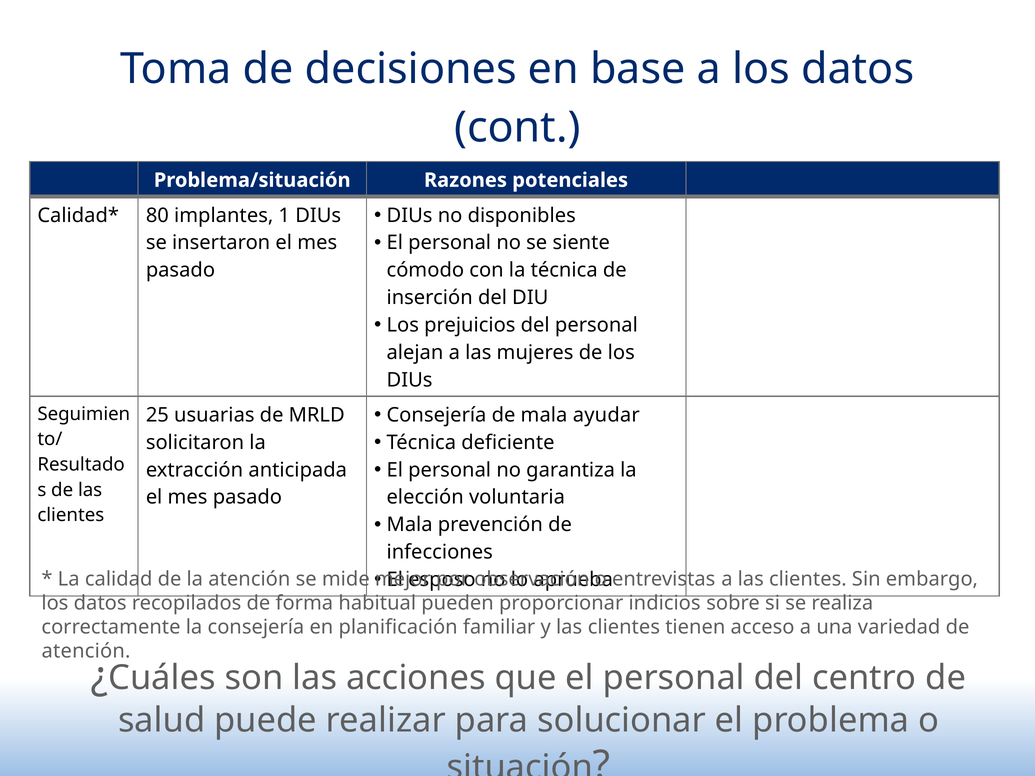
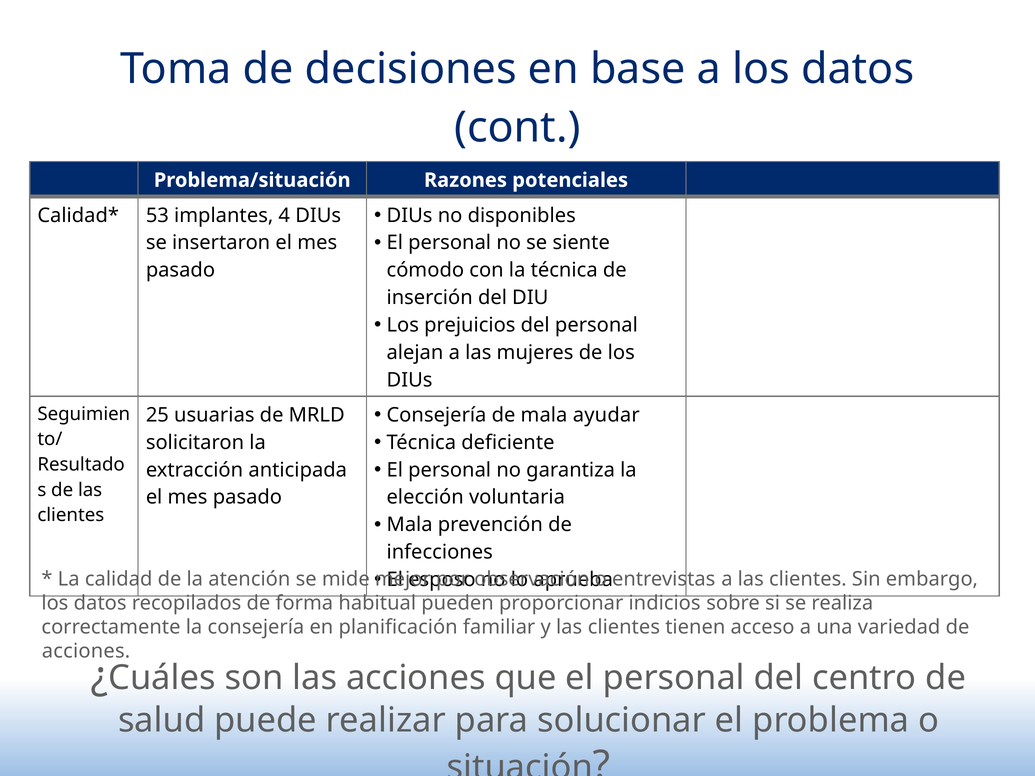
80: 80 -> 53
1: 1 -> 4
atención at (86, 652): atención -> acciones
